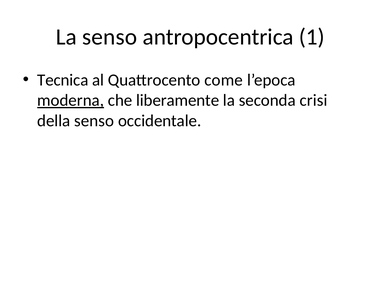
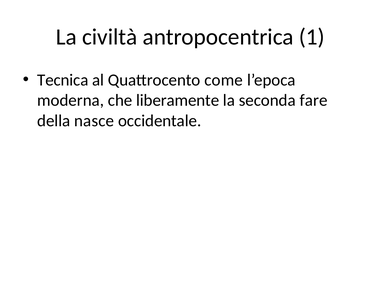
La senso: senso -> civiltà
moderna underline: present -> none
crisi: crisi -> fare
della senso: senso -> nasce
